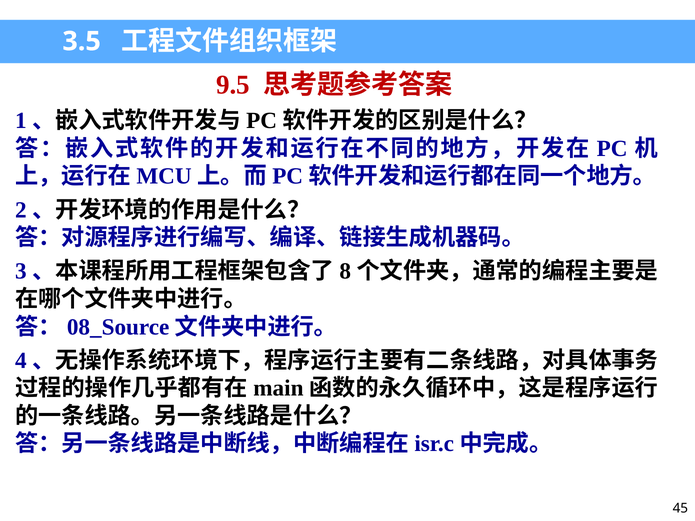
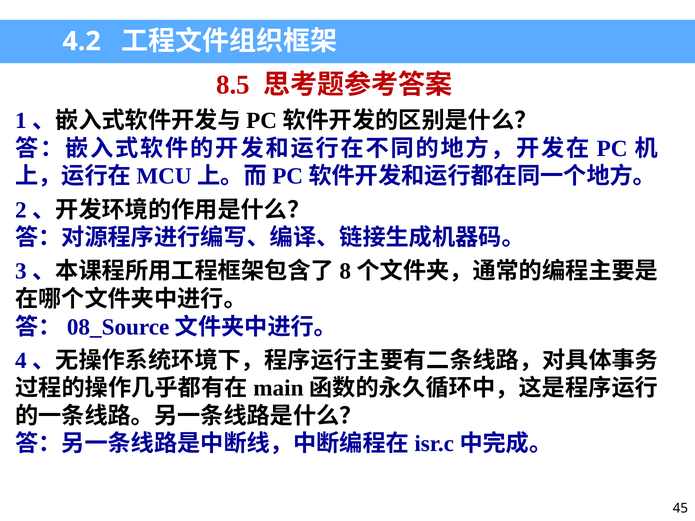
3.5: 3.5 -> 4.2
9.5: 9.5 -> 8.5
